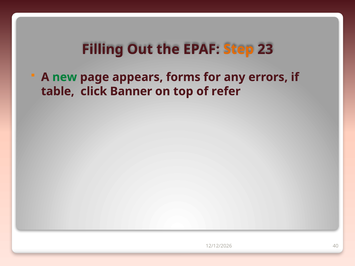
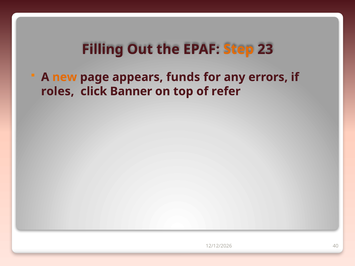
new colour: green -> orange
forms: forms -> funds
table: table -> roles
